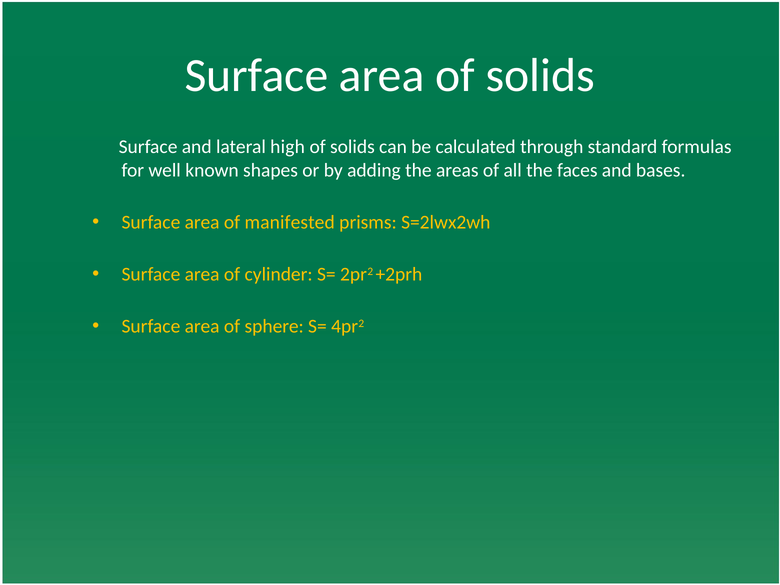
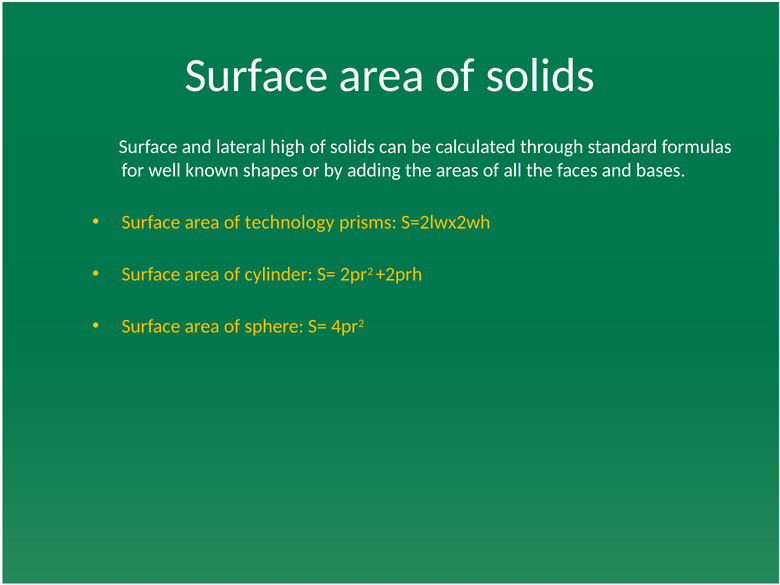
manifested: manifested -> technology
